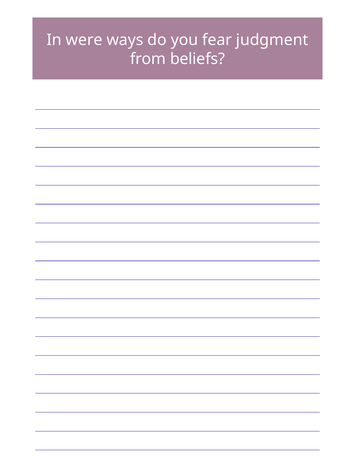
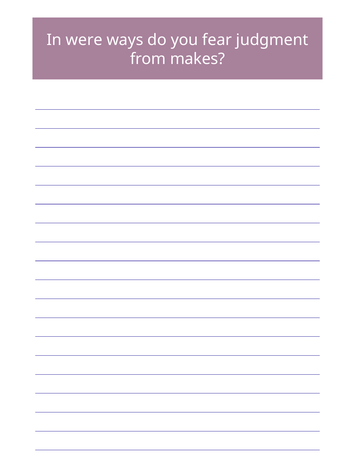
beliefs: beliefs -> makes
